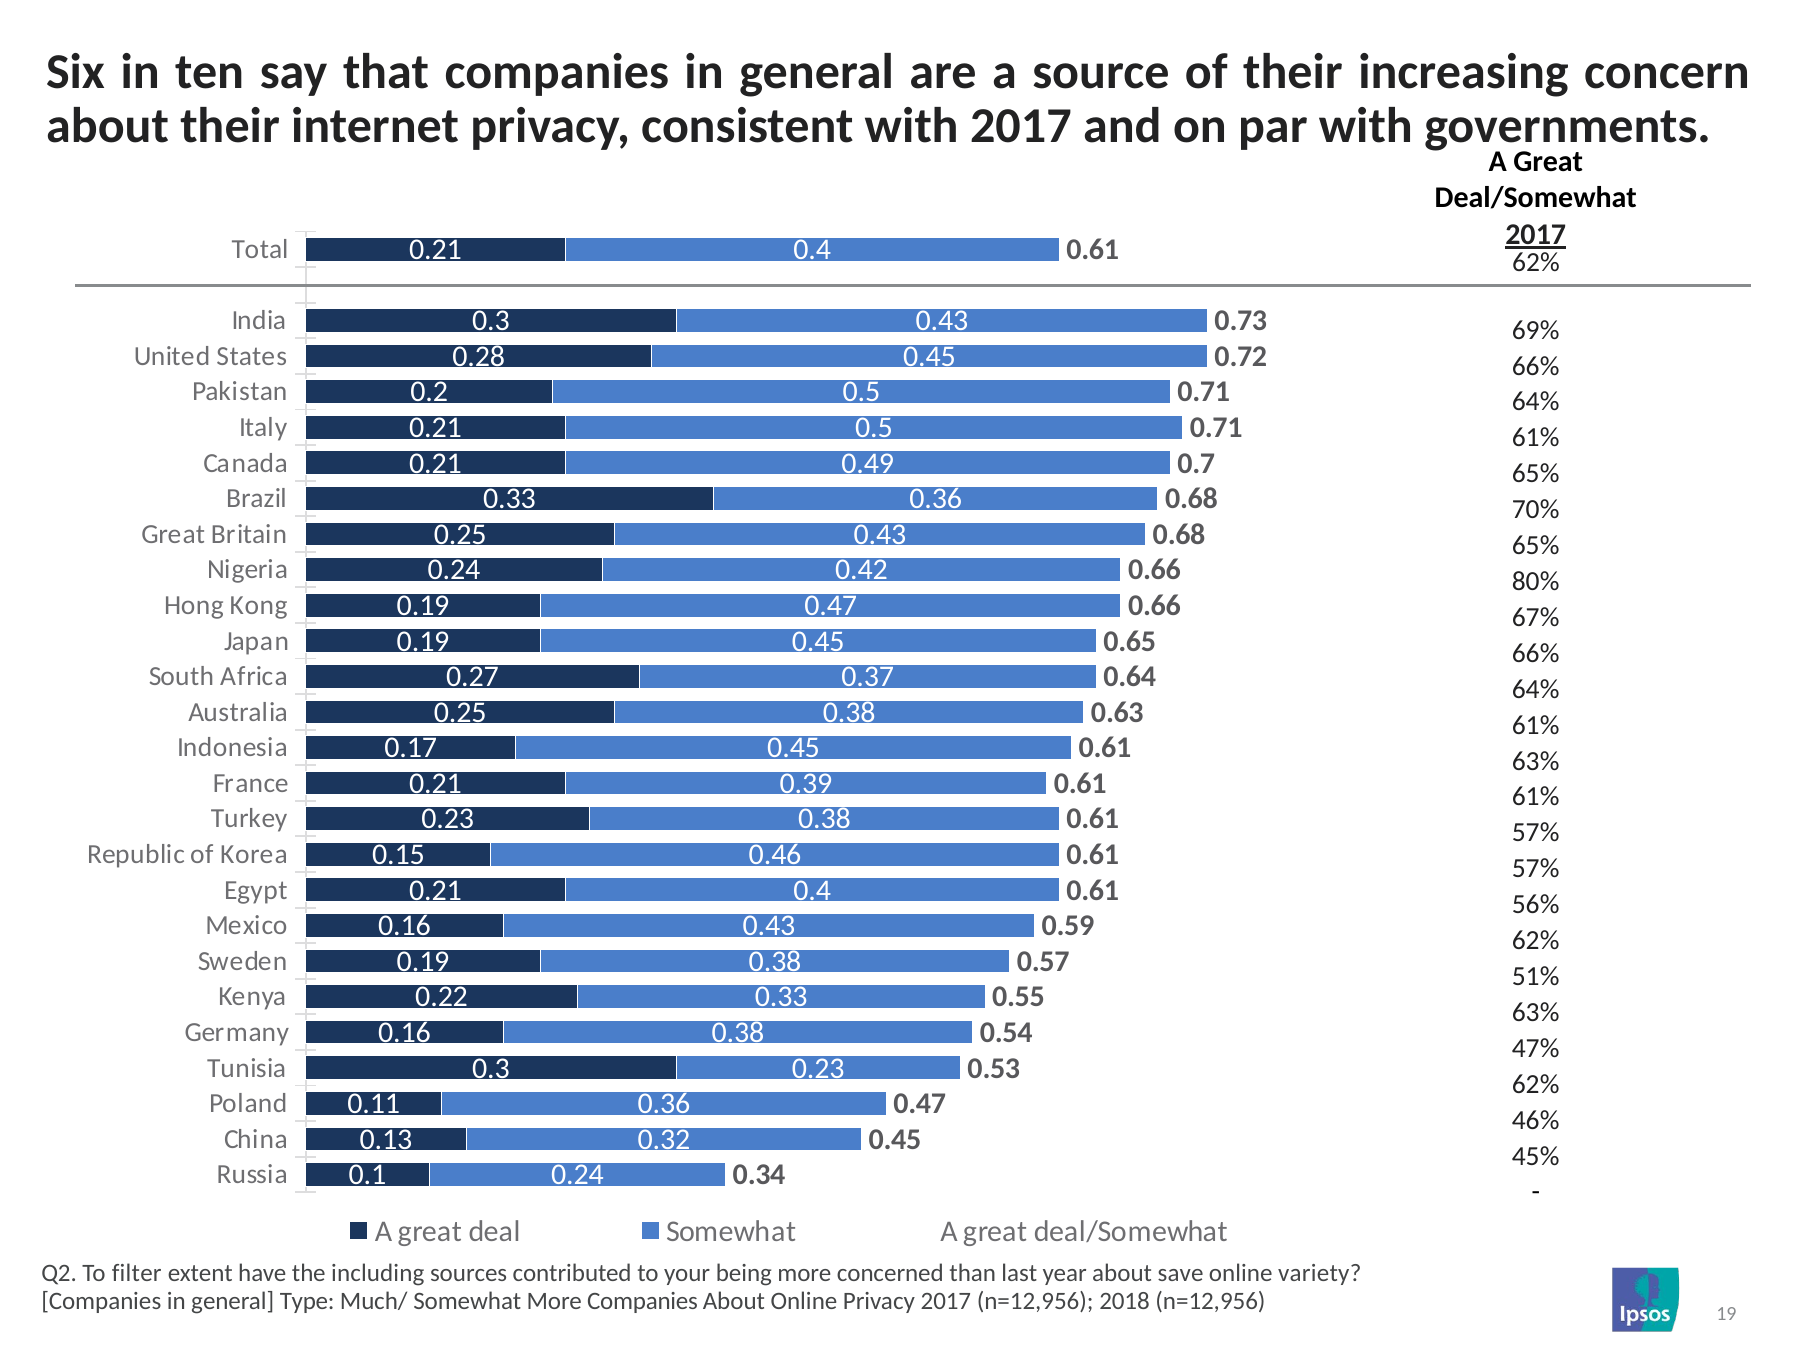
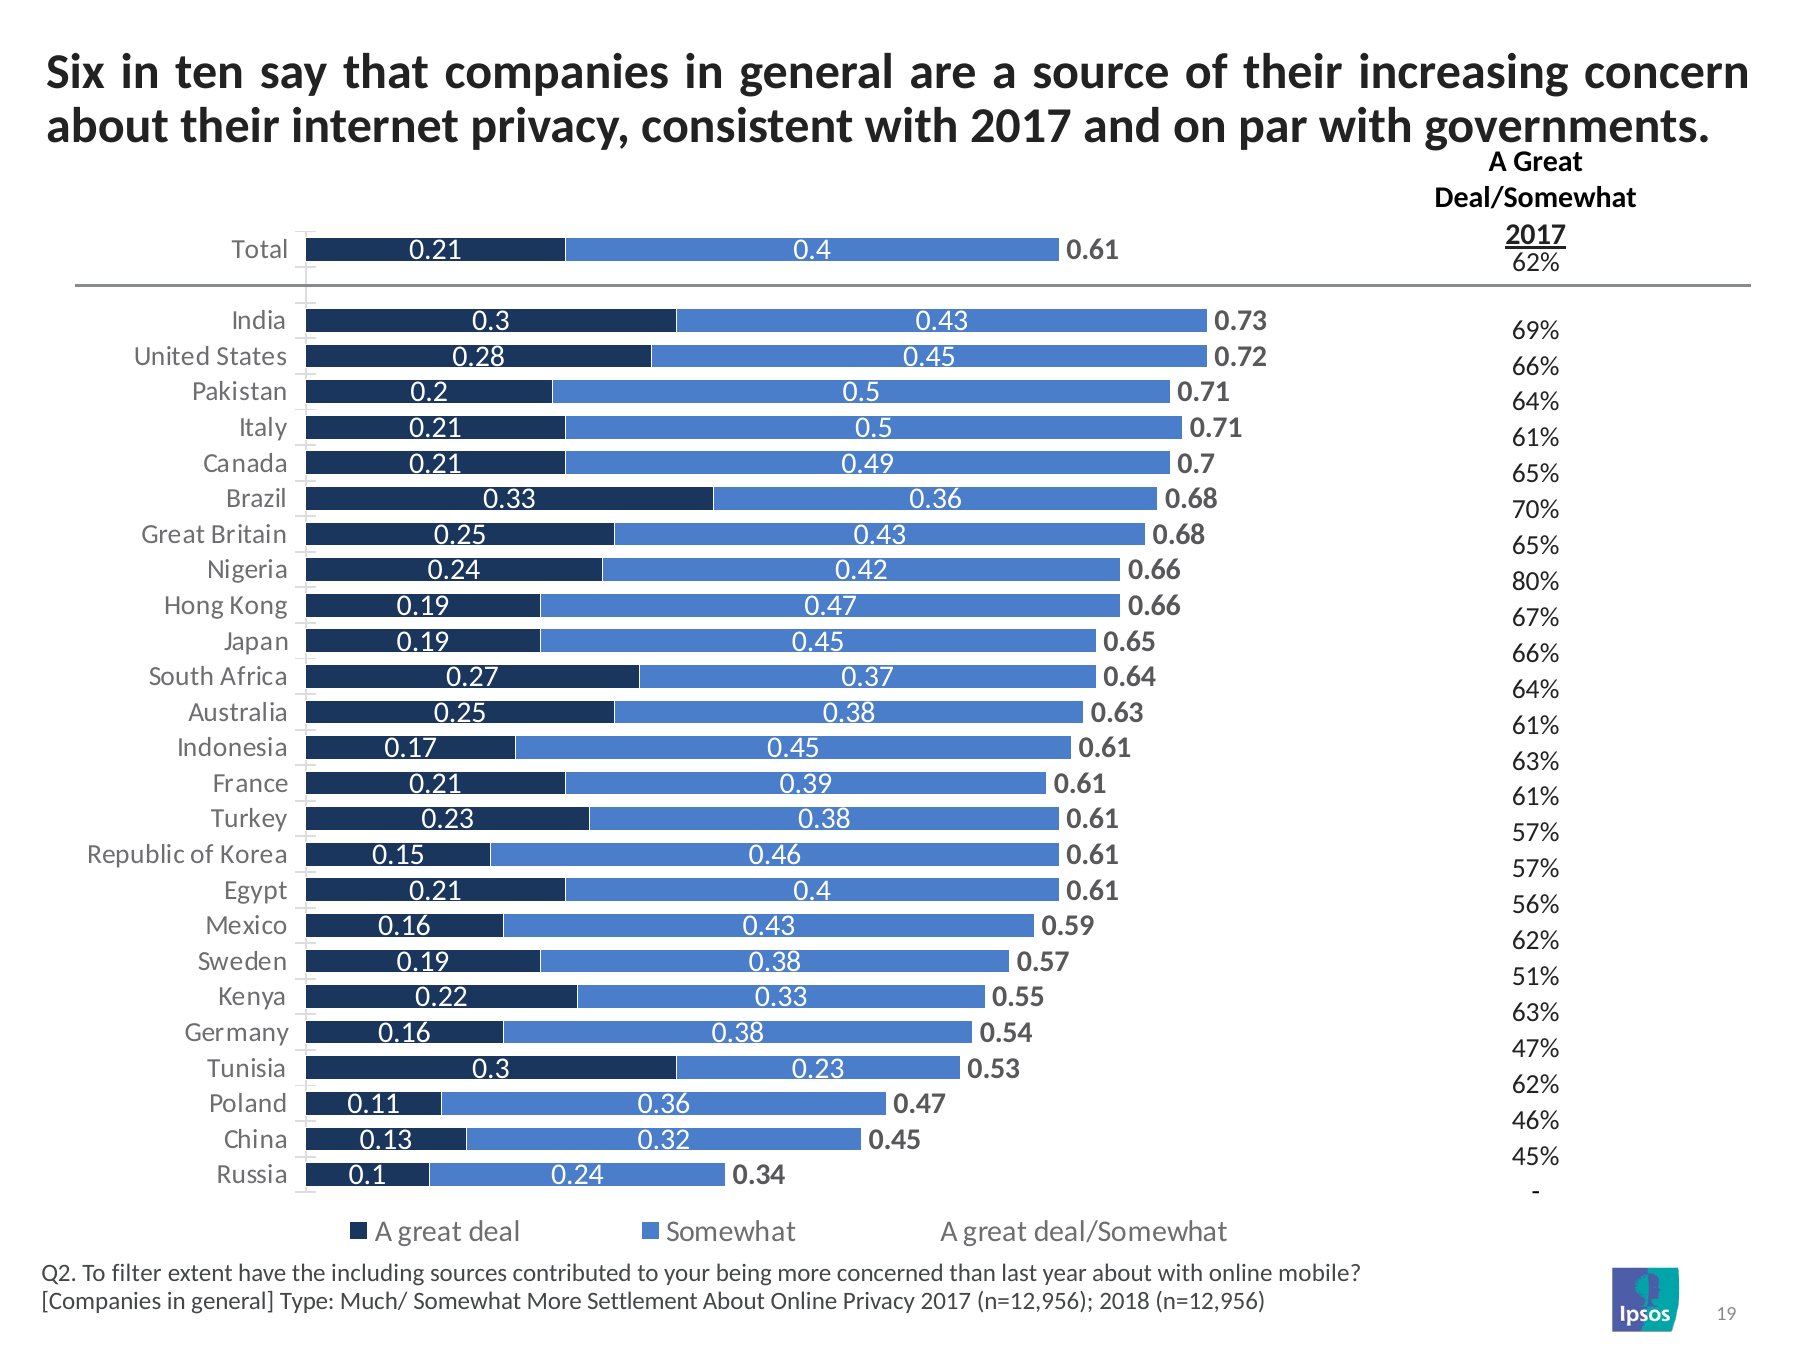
about save: save -> with
variety: variety -> mobile
More Companies: Companies -> Settlement
